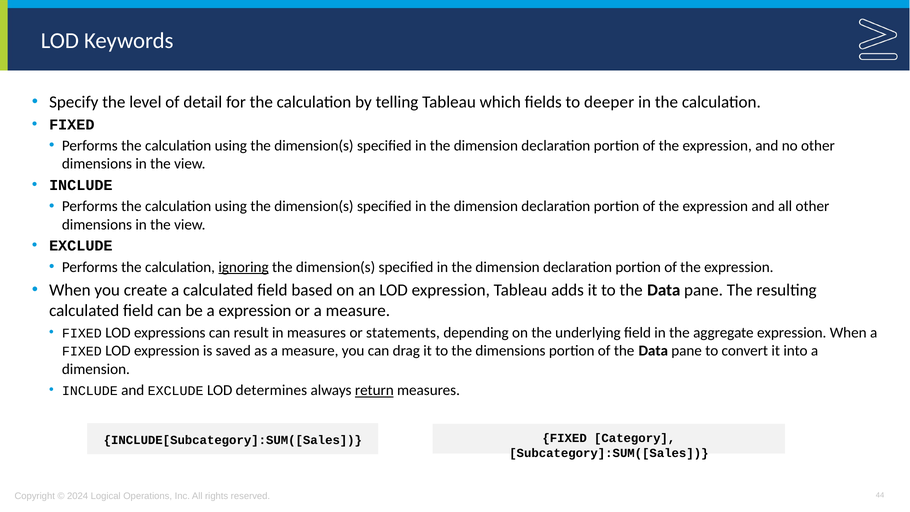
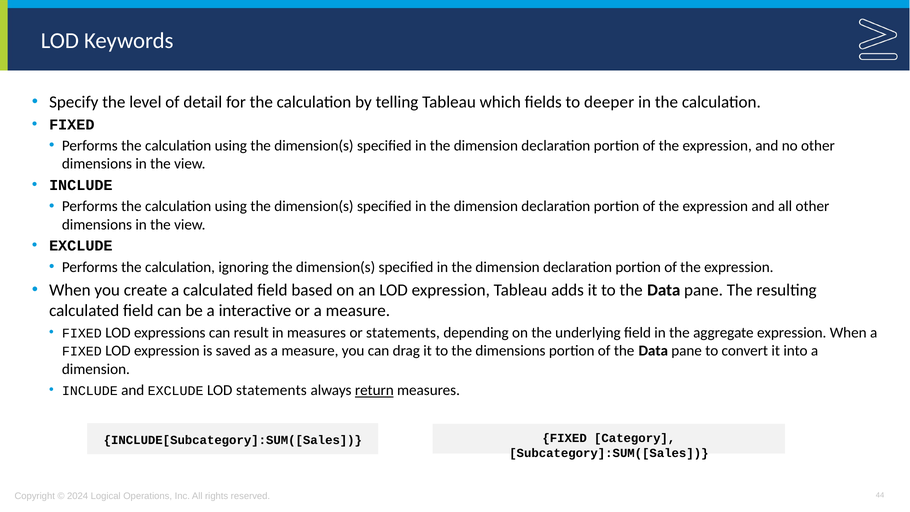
ignoring underline: present -> none
a expression: expression -> interactive
LOD determines: determines -> statements
